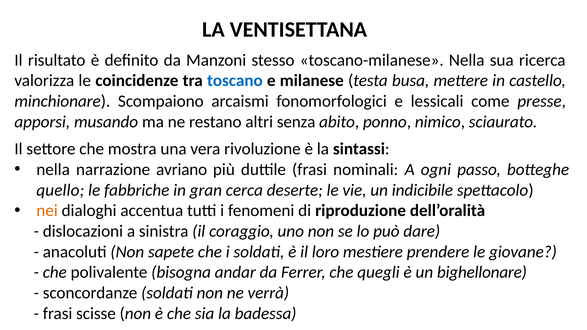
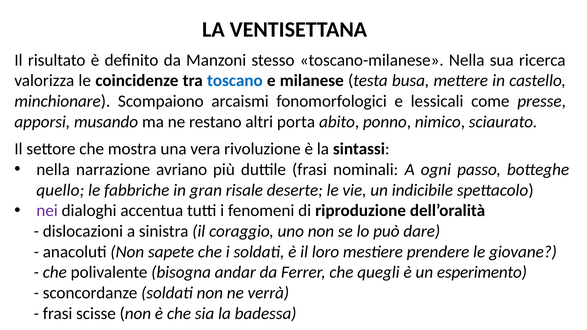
senza: senza -> porta
cerca: cerca -> risale
nei colour: orange -> purple
bighellonare: bighellonare -> esperimento
